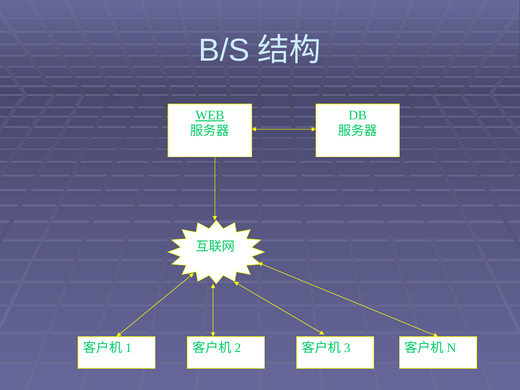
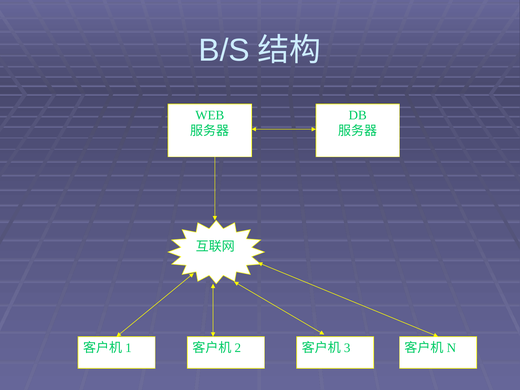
WEB underline: present -> none
